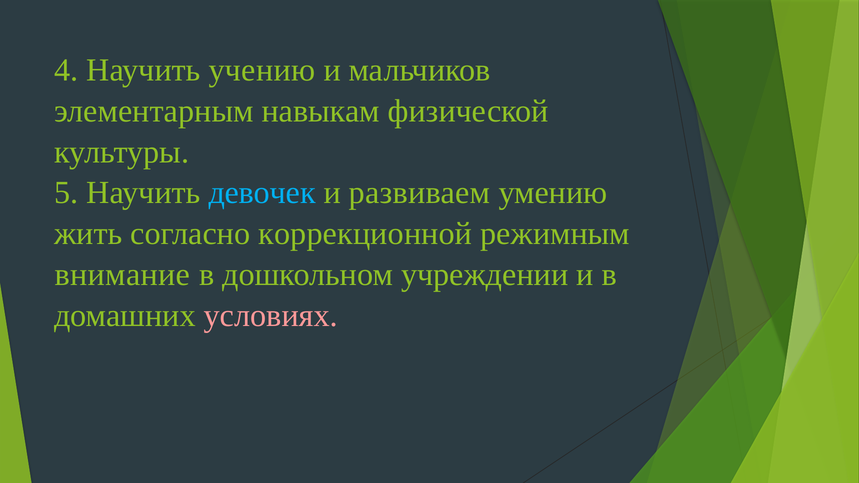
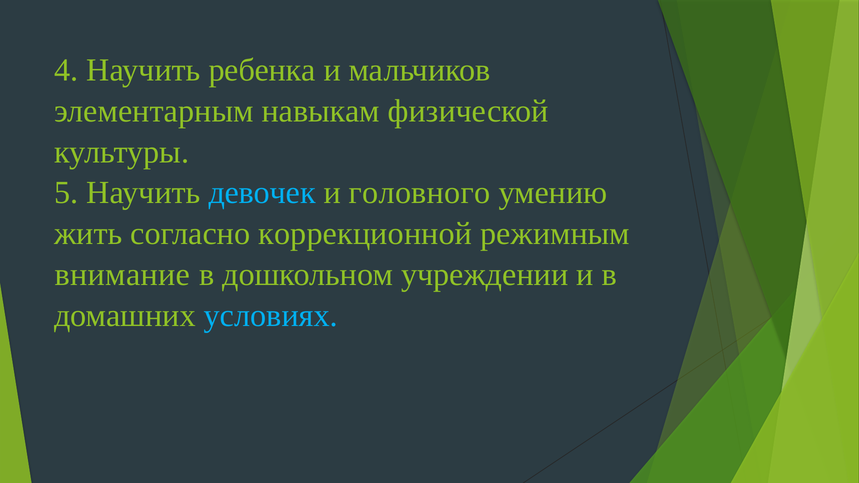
учению: учению -> ребенка
развиваем: развиваем -> головного
условиях colour: pink -> light blue
